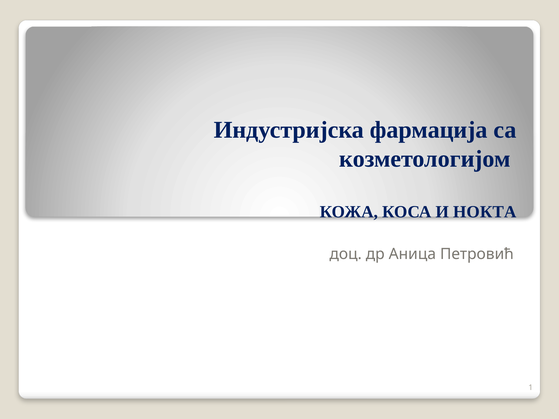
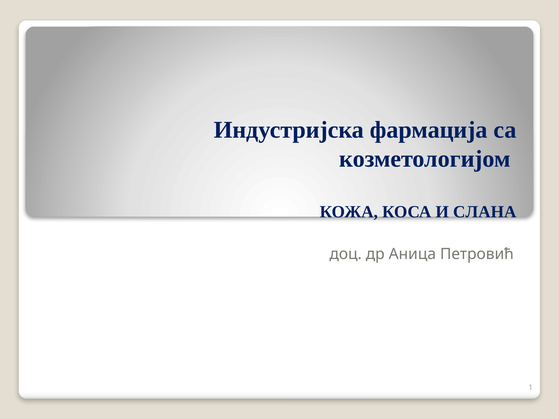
НОКТА: НОКТА -> СЛАНА
